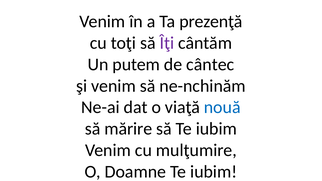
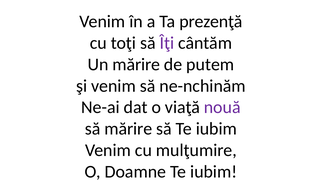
Un putem: putem -> mărire
cântec: cântec -> putem
nouă colour: blue -> purple
